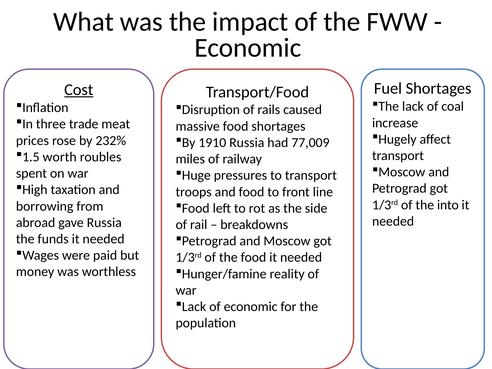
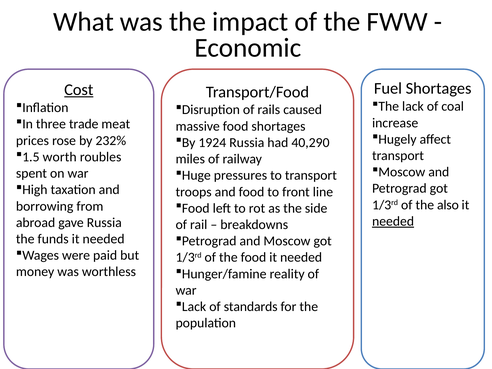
1910: 1910 -> 1924
77,009: 77,009 -> 40,290
into: into -> also
needed at (393, 221) underline: none -> present
of economic: economic -> standards
